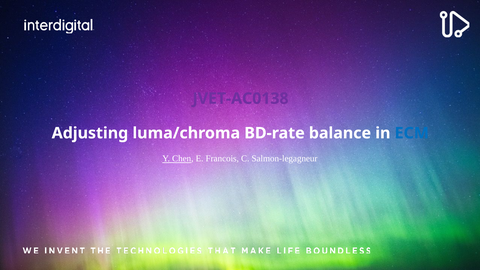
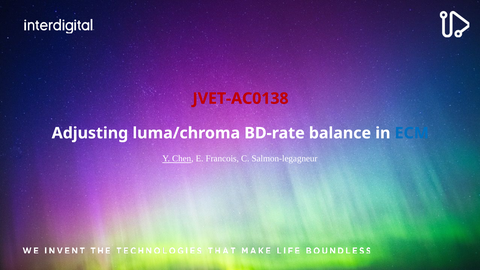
JVET-AC0138 colour: purple -> red
